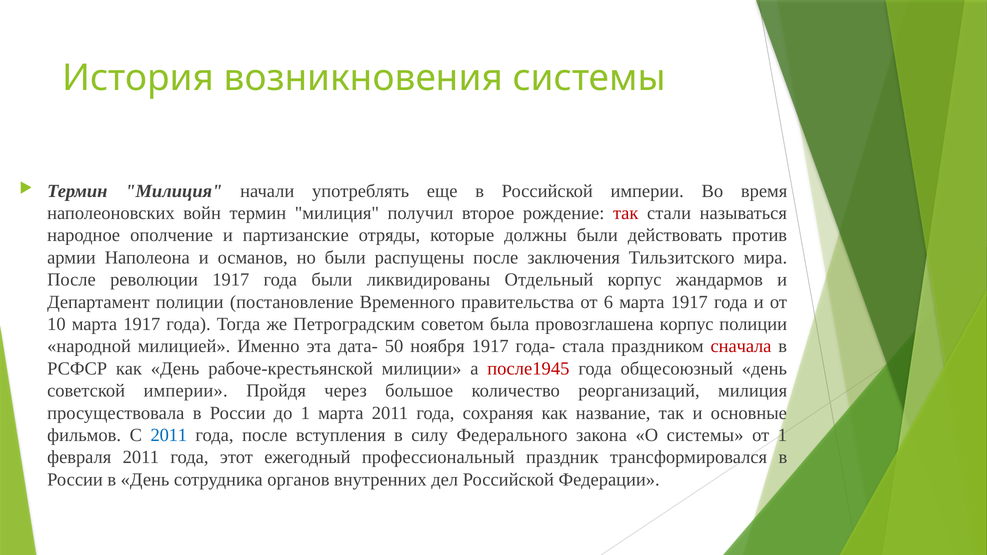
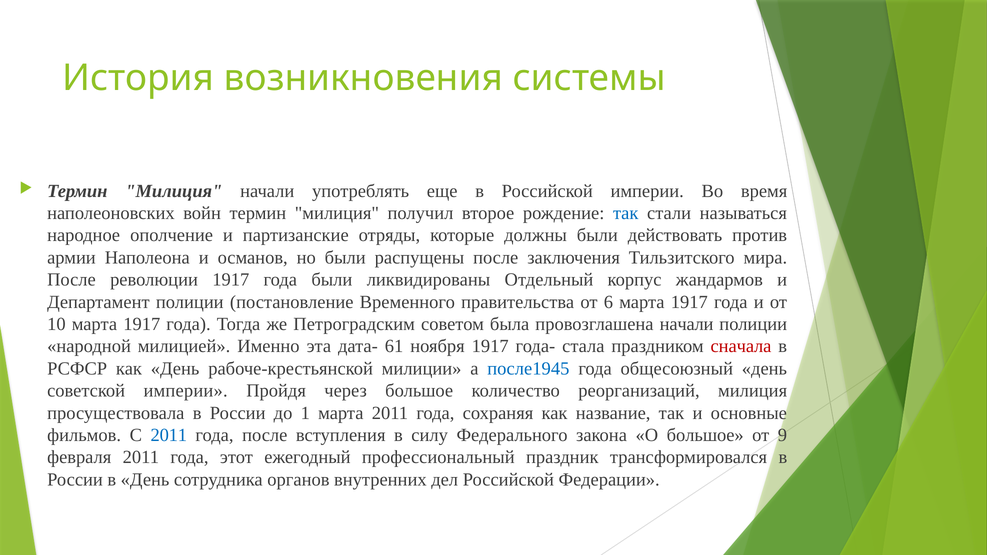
так at (626, 213) colour: red -> blue
провозглашена корпус: корпус -> начали
50: 50 -> 61
после1945 colour: red -> blue
О системы: системы -> большое
от 1: 1 -> 9
